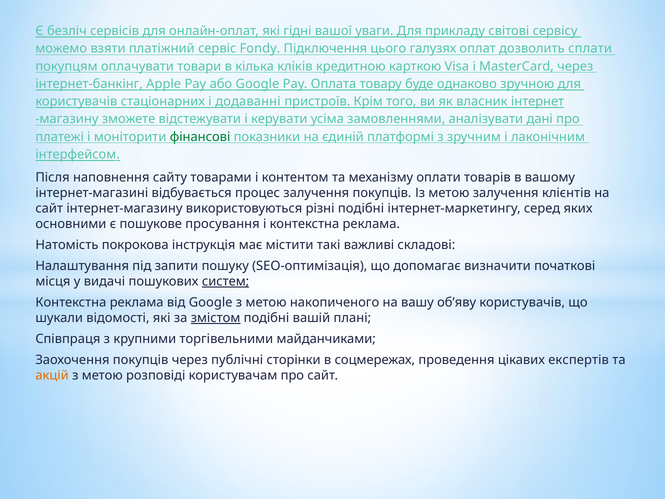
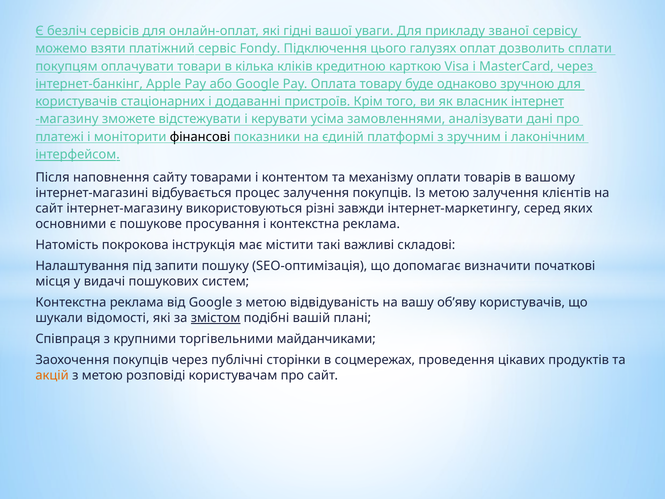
світові: світові -> званої
фінансові colour: green -> black
різні подібні: подібні -> завжди
систем underline: present -> none
накопиченого: накопиченого -> відвідуваність
експертів: експертів -> продуктів
